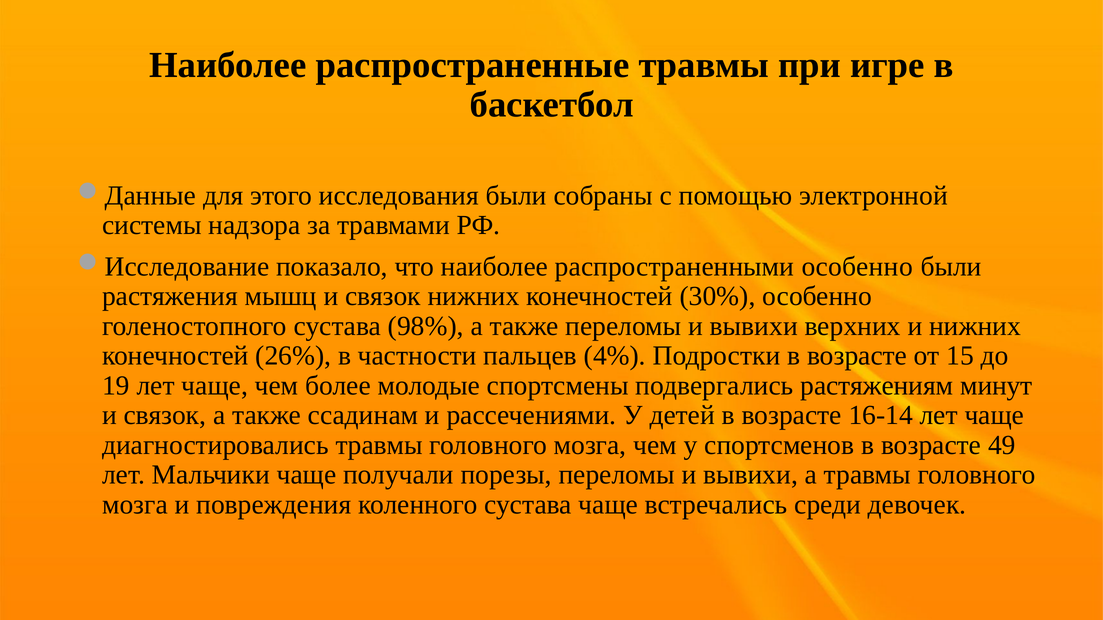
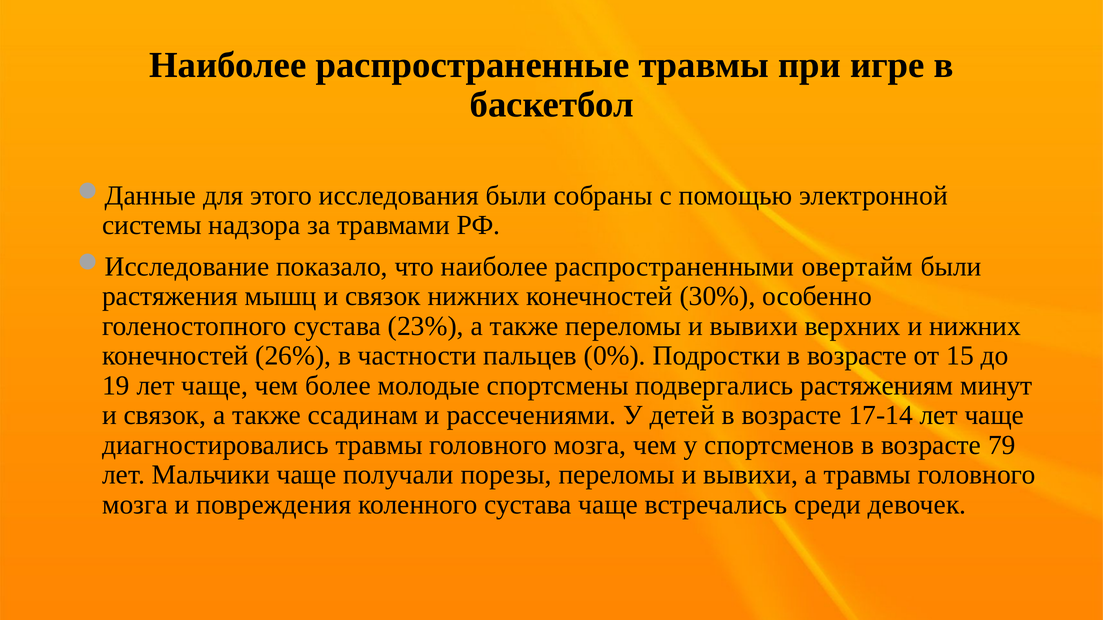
распространенными особенно: особенно -> овертайм
98%: 98% -> 23%
4%: 4% -> 0%
16-14: 16-14 -> 17-14
49: 49 -> 79
